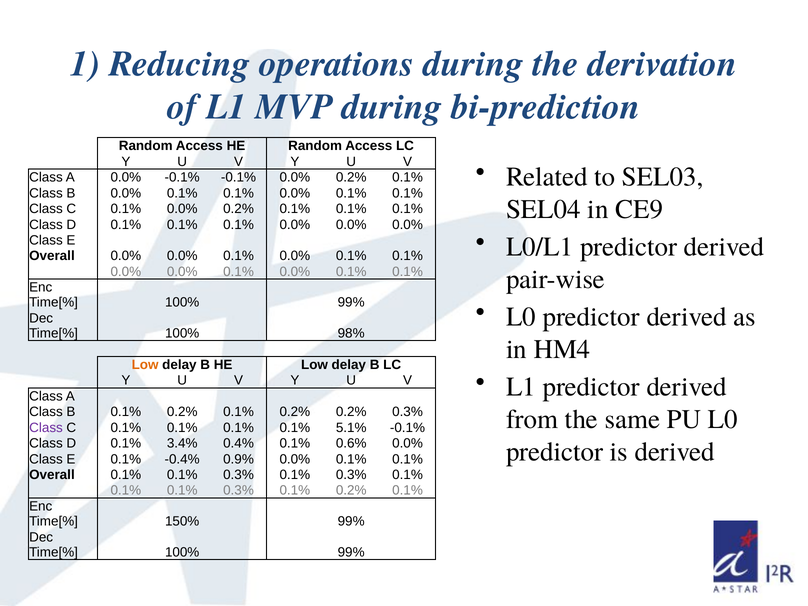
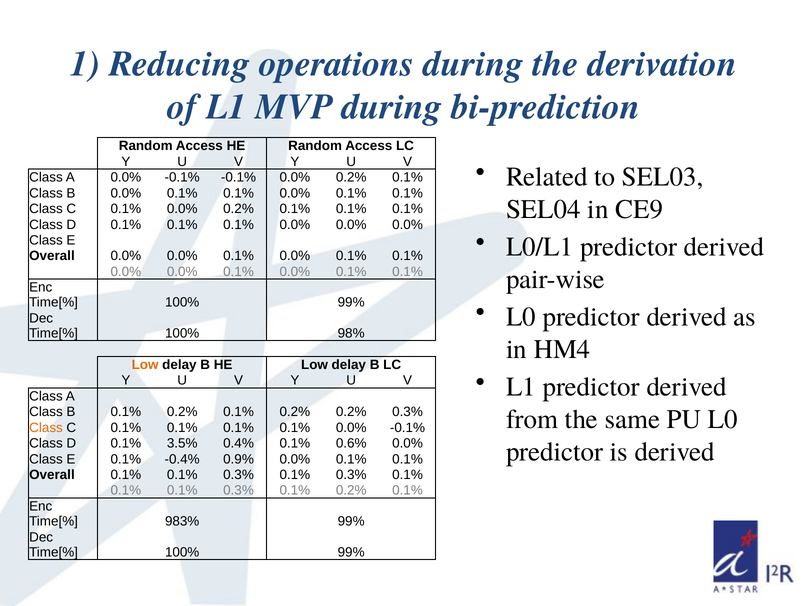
Class at (46, 428) colour: purple -> orange
5.1% at (351, 428): 5.1% -> 0.0%
3.4%: 3.4% -> 3.5%
150%: 150% -> 983%
